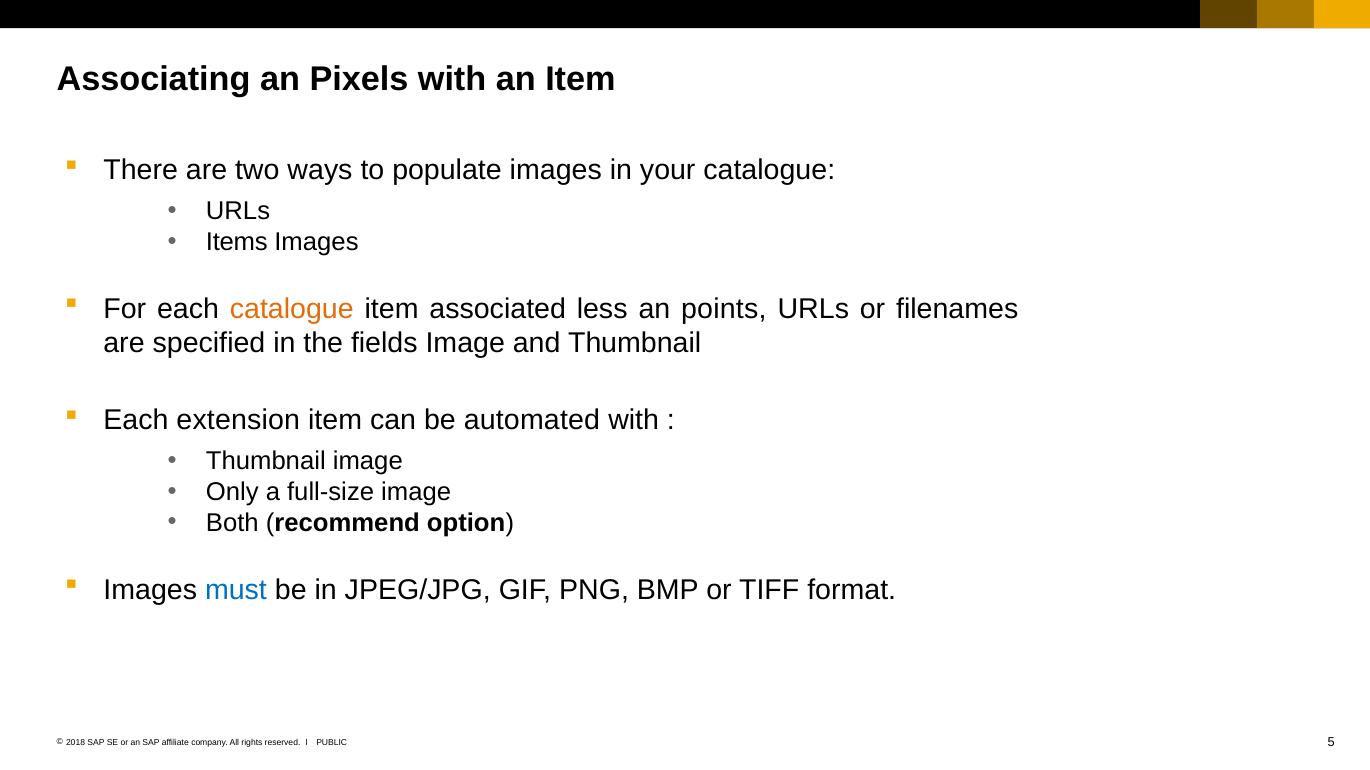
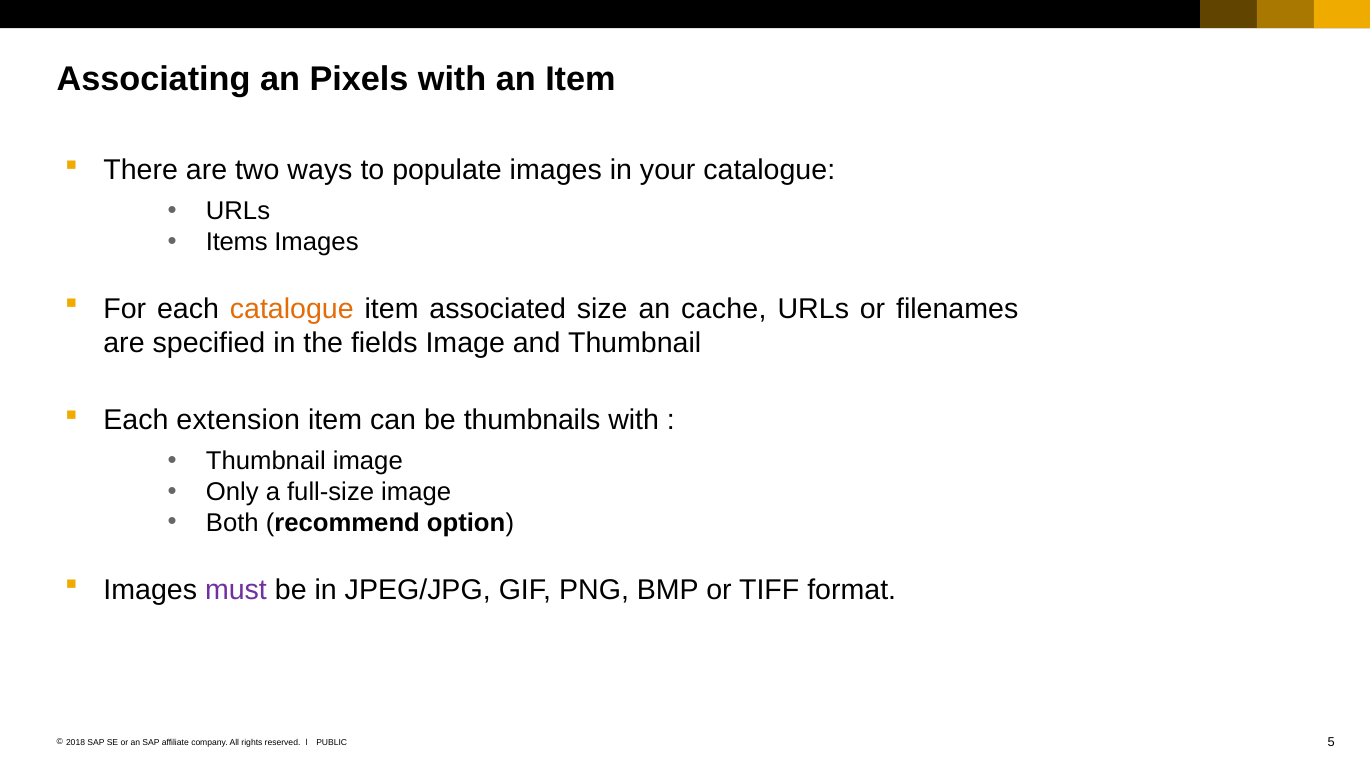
less: less -> size
points: points -> cache
automated: automated -> thumbnails
must colour: blue -> purple
